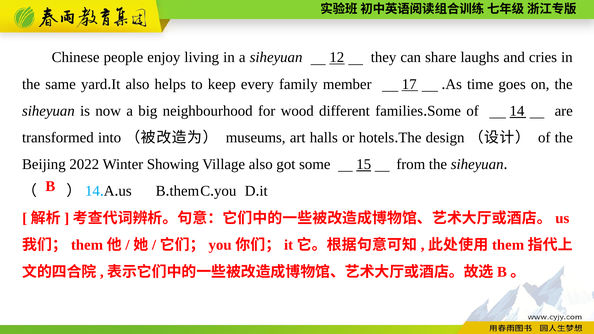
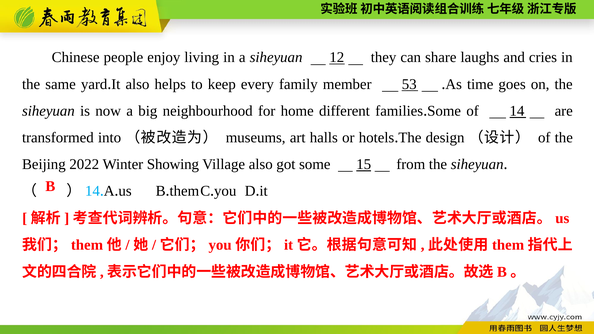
17: 17 -> 53
wood: wood -> home
